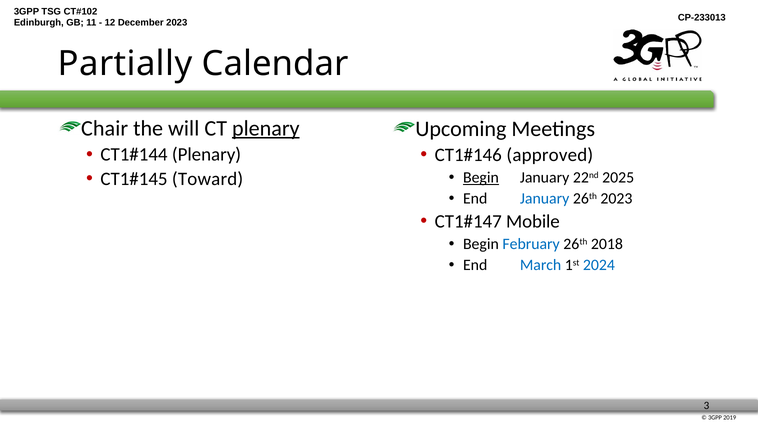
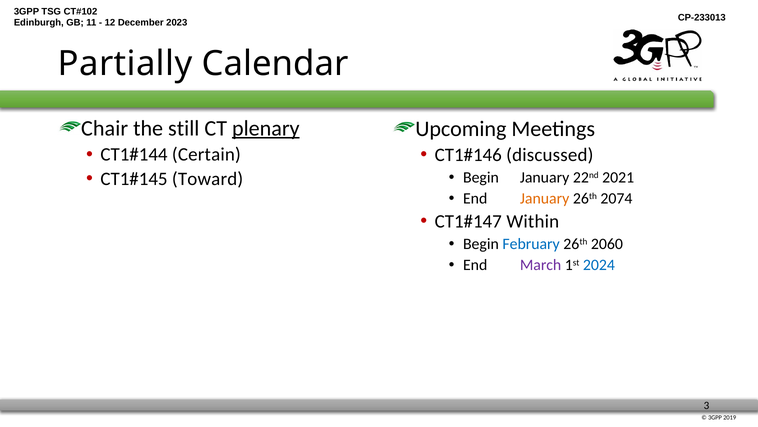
will: will -> still
Plenary at (206, 154): Plenary -> Certain
approved: approved -> discussed
Begin at (481, 177) underline: present -> none
2025: 2025 -> 2021
January at (545, 198) colour: blue -> orange
26th 2023: 2023 -> 2074
Mobile: Mobile -> Within
2018: 2018 -> 2060
March colour: blue -> purple
